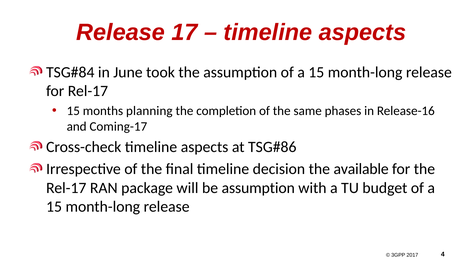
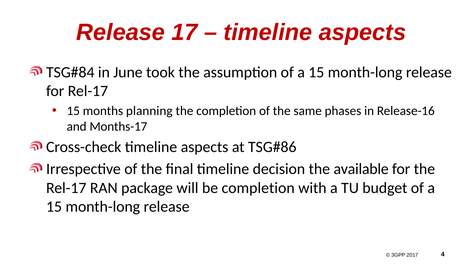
Coming-17: Coming-17 -> Months-17
be assumption: assumption -> completion
